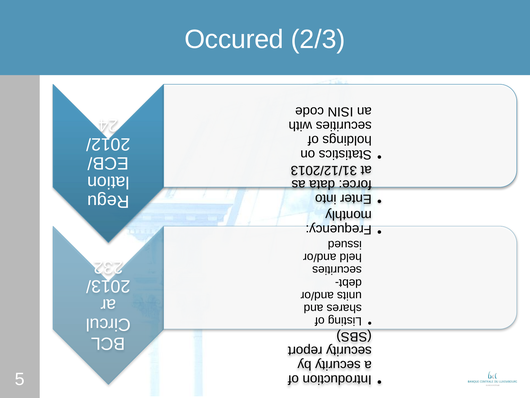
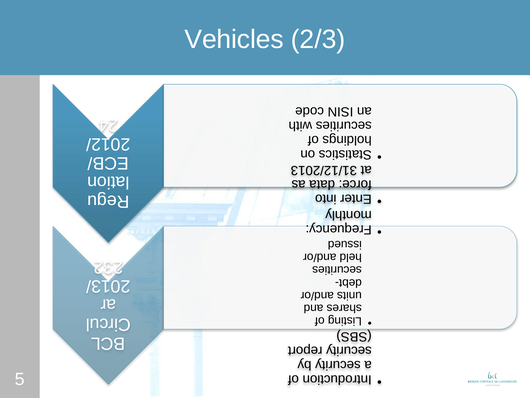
Occured: Occured -> Vehicles
